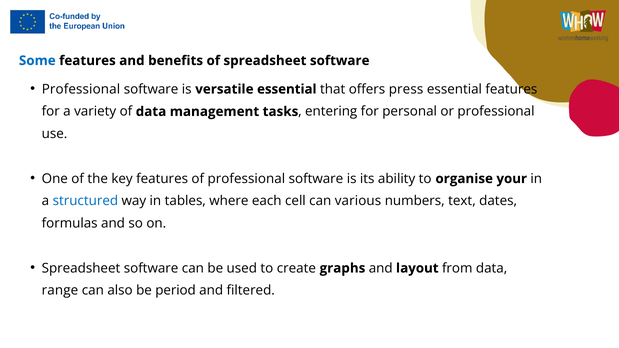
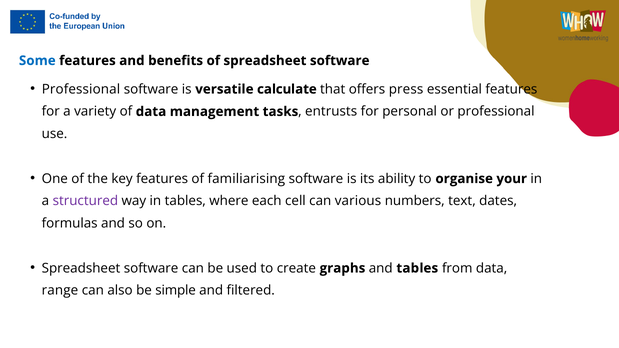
versatile essential: essential -> calculate
entering: entering -> entrusts
of professional: professional -> familiarising
structured colour: blue -> purple
and layout: layout -> tables
period: period -> simple
